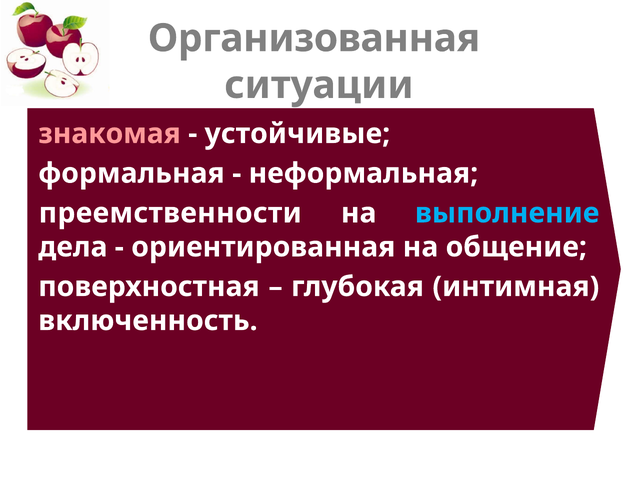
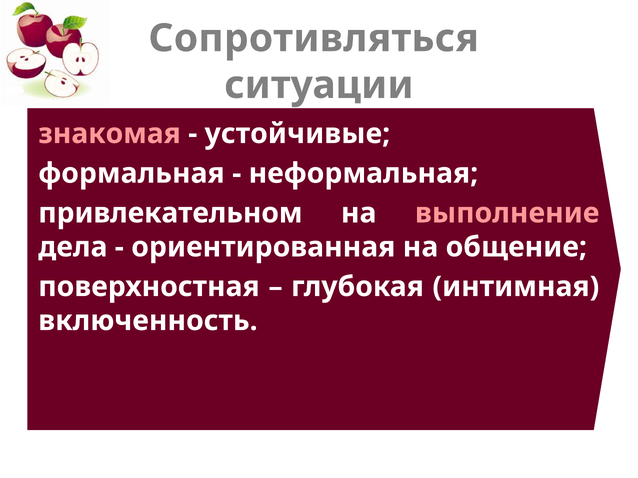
Организованная: Организованная -> Сопротивляться
преемственности: преемственности -> привлекательном
выполнение colour: light blue -> pink
